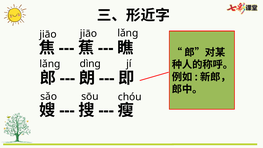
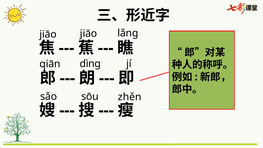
lǎng at (50, 64): lǎng -> qiān
chóu: chóu -> zhěn
